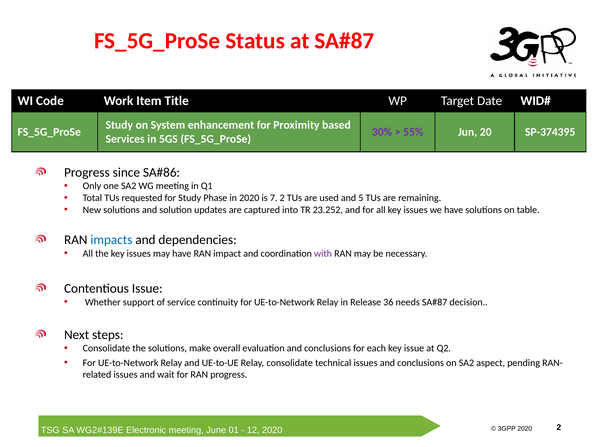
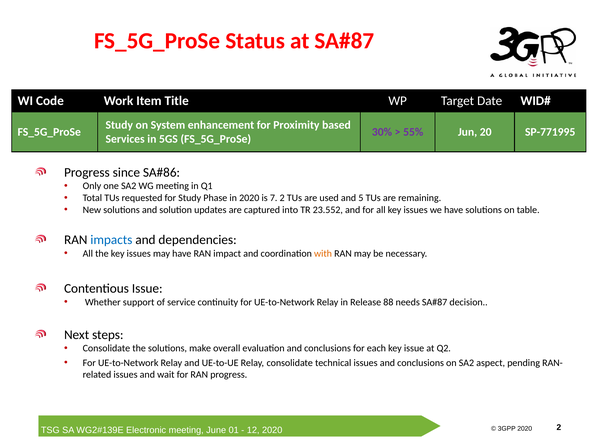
SP-374395: SP-374395 -> SP-771995
23.252: 23.252 -> 23.552
with colour: purple -> orange
36: 36 -> 88
